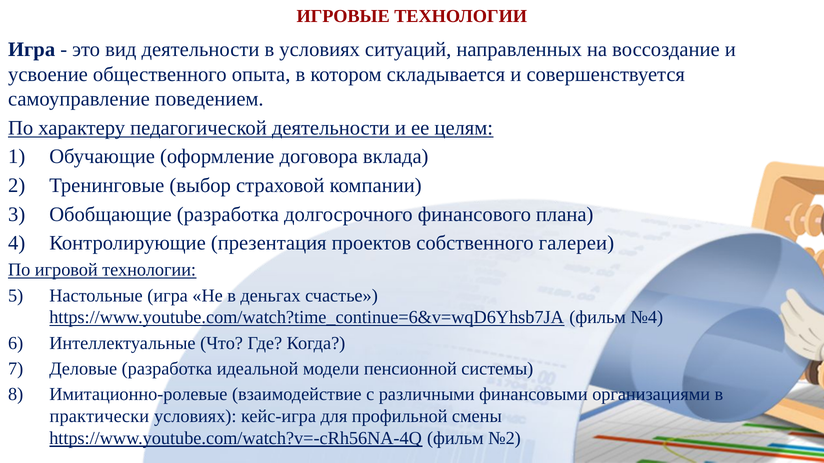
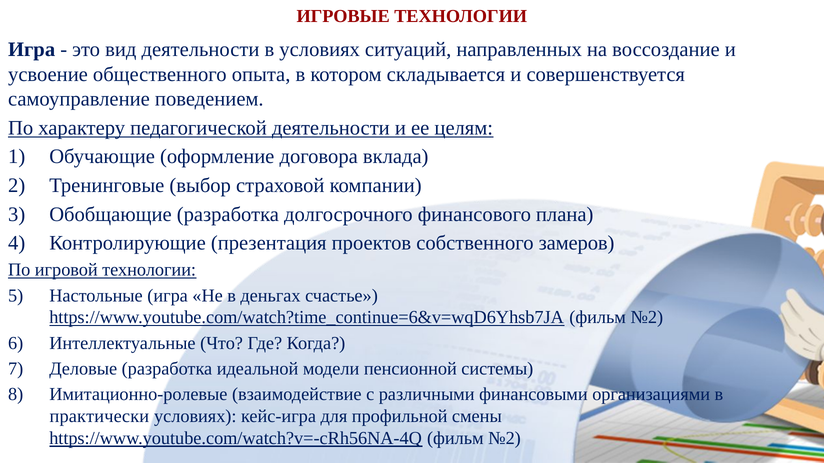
галереи: галереи -> замеров
https://www.youtube.com/watch?time_continue=6&v=wqD6Yhsb7JA фильм №4: №4 -> №2
